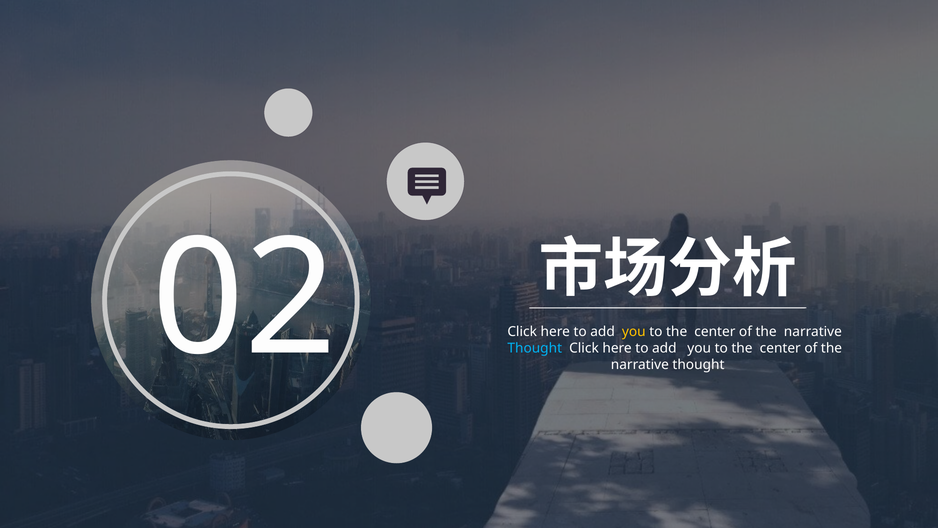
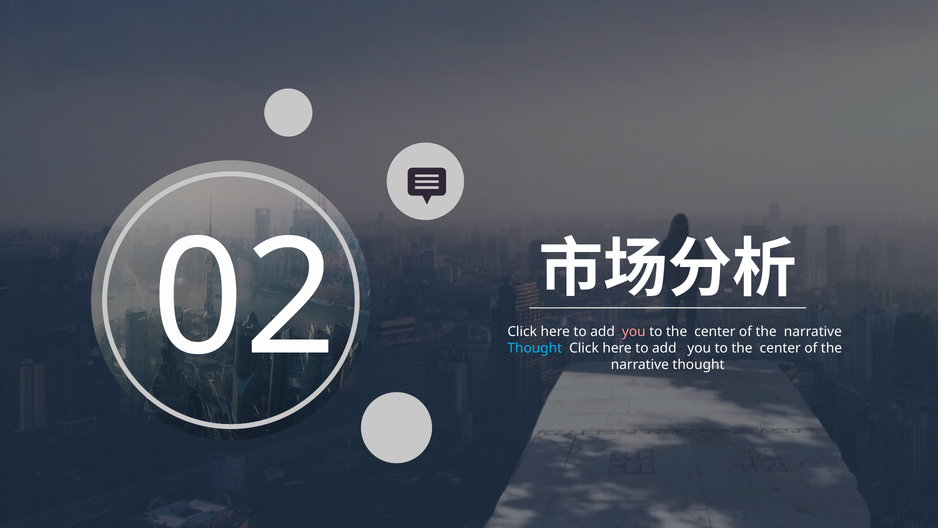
you at (634, 332) colour: yellow -> pink
